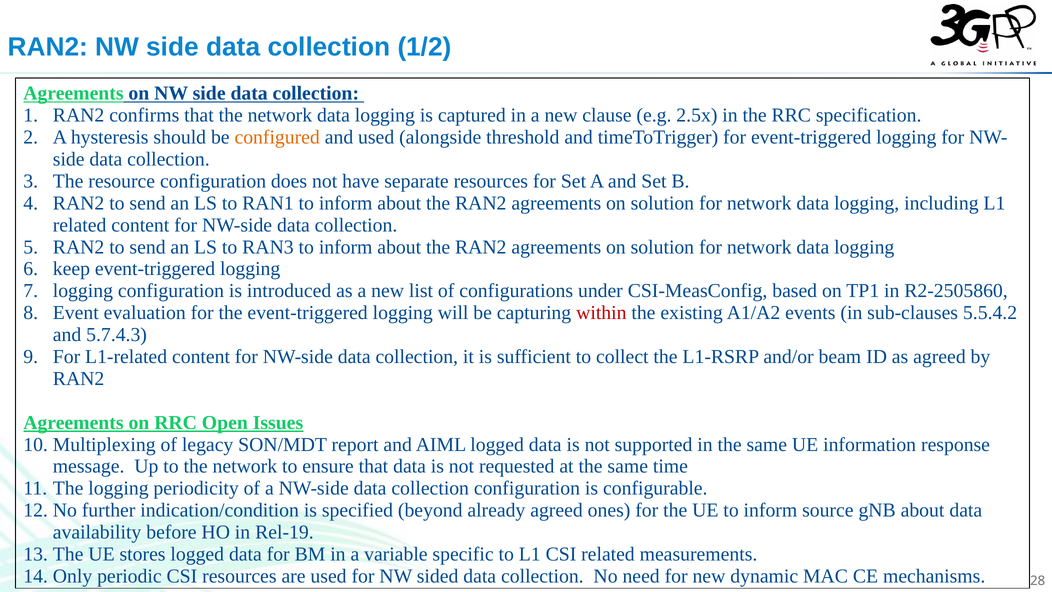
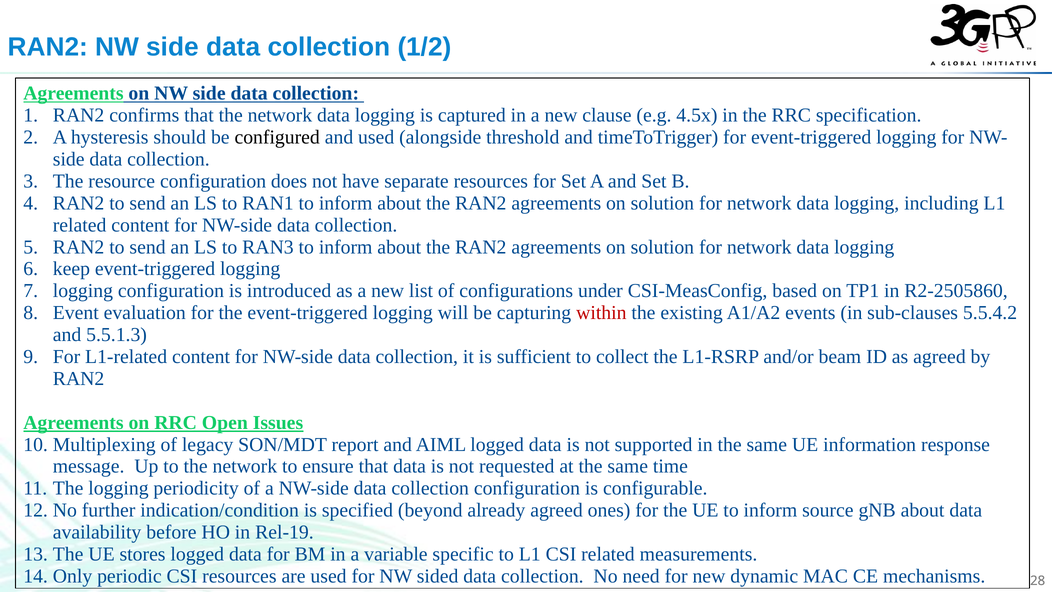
2.5x: 2.5x -> 4.5x
configured colour: orange -> black
5.7.4.3: 5.7.4.3 -> 5.5.1.3
